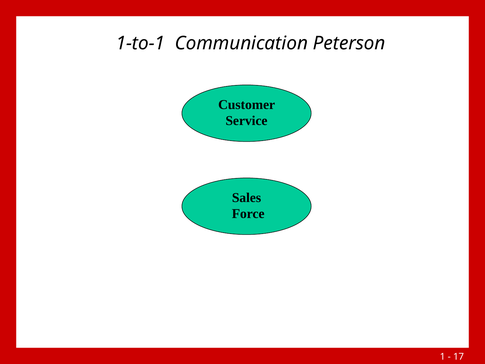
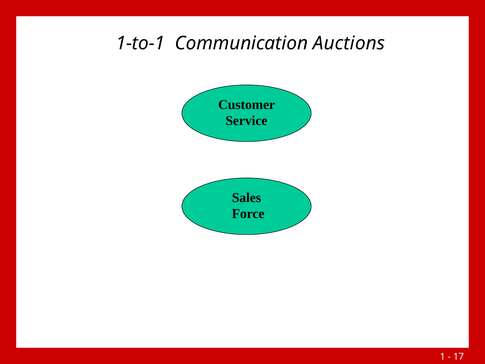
Peterson: Peterson -> Auctions
